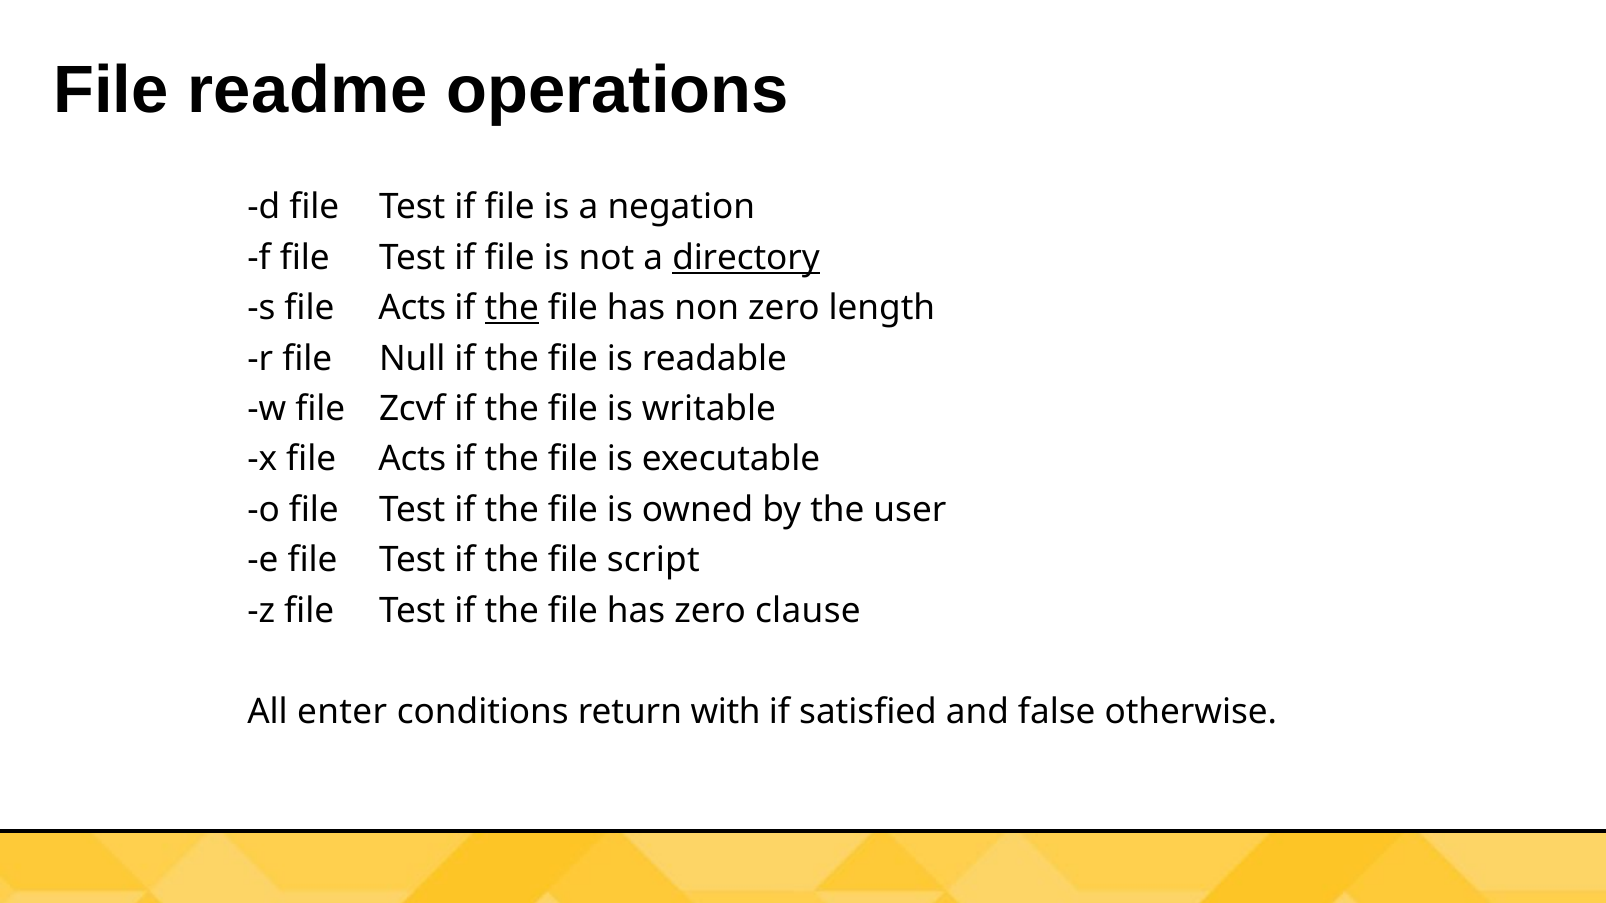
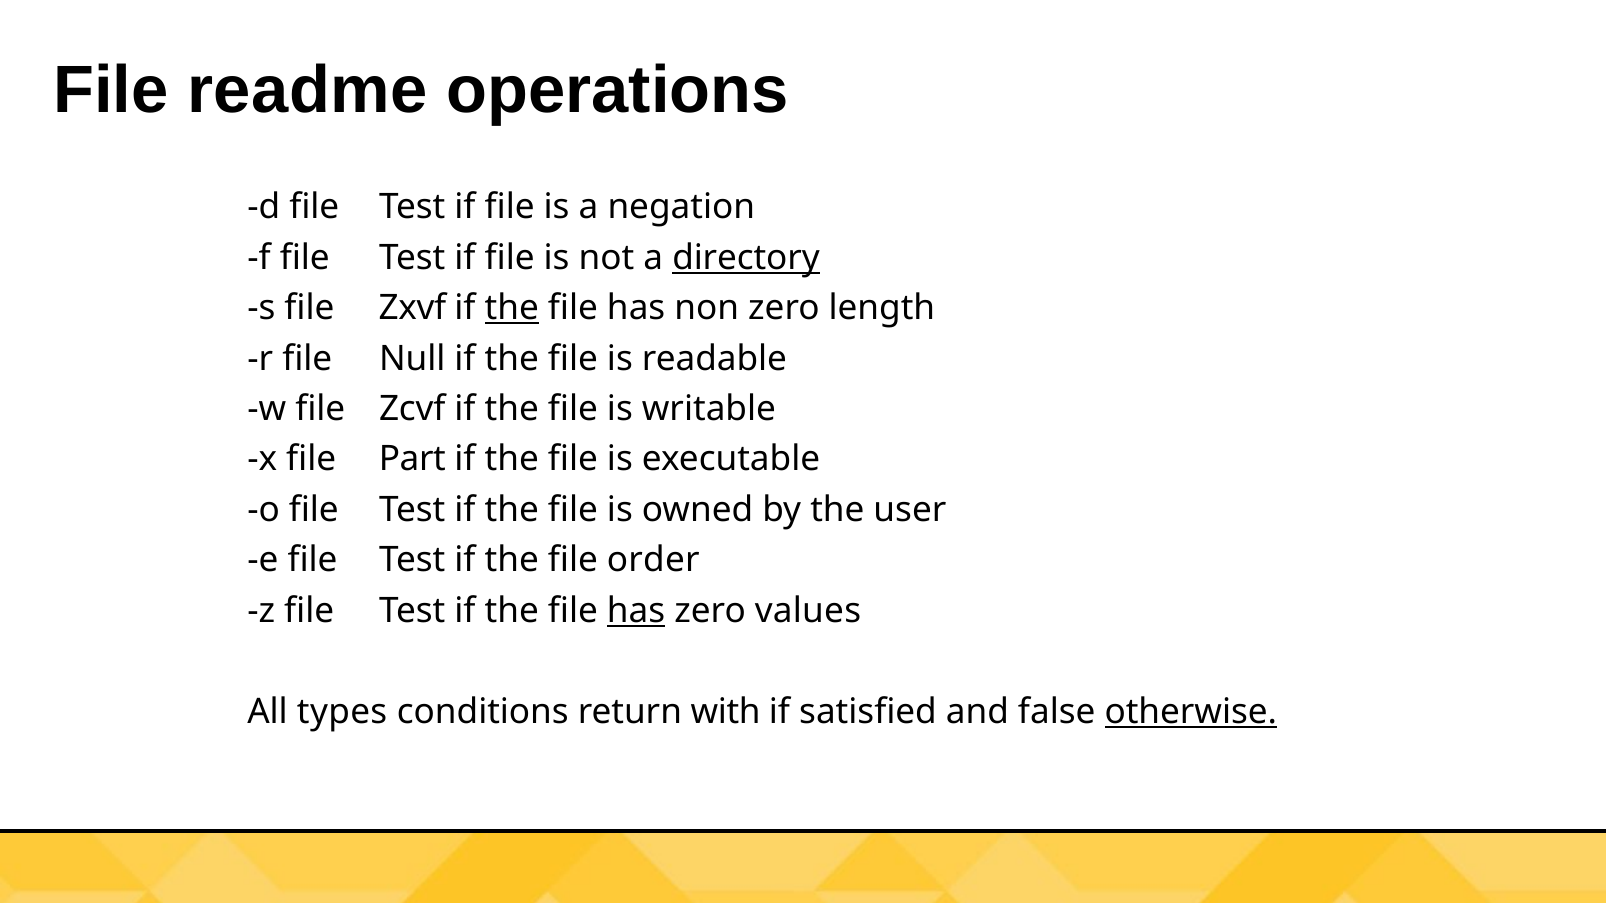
s file Acts: Acts -> Zxvf
x file Acts: Acts -> Part
script: script -> order
has at (636, 611) underline: none -> present
clause: clause -> values
enter: enter -> types
otherwise underline: none -> present
